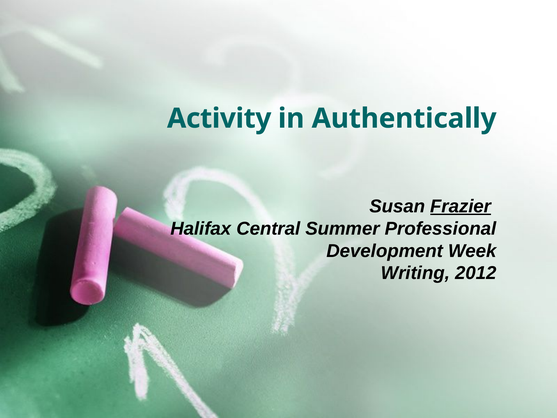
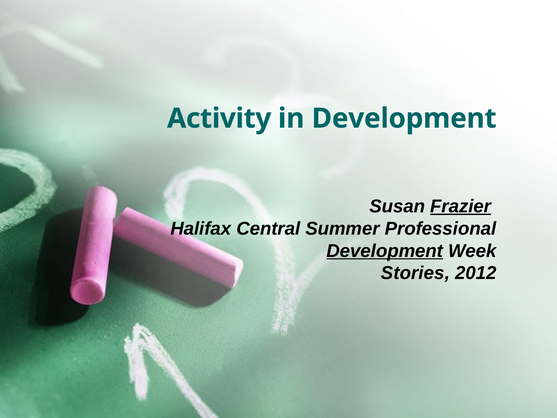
in Authentically: Authentically -> Development
Development at (385, 251) underline: none -> present
Writing: Writing -> Stories
